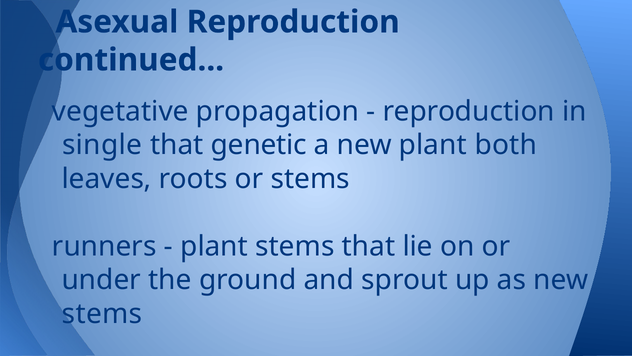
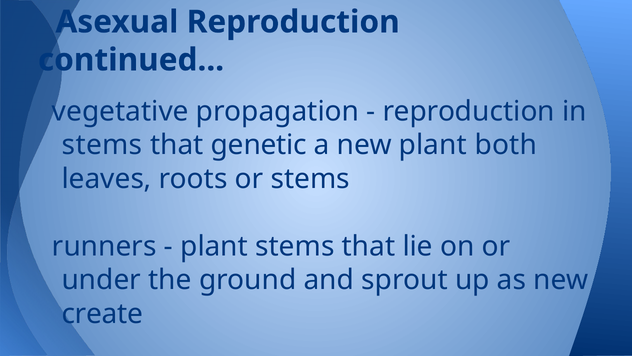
single at (102, 145): single -> stems
stems at (102, 313): stems -> create
